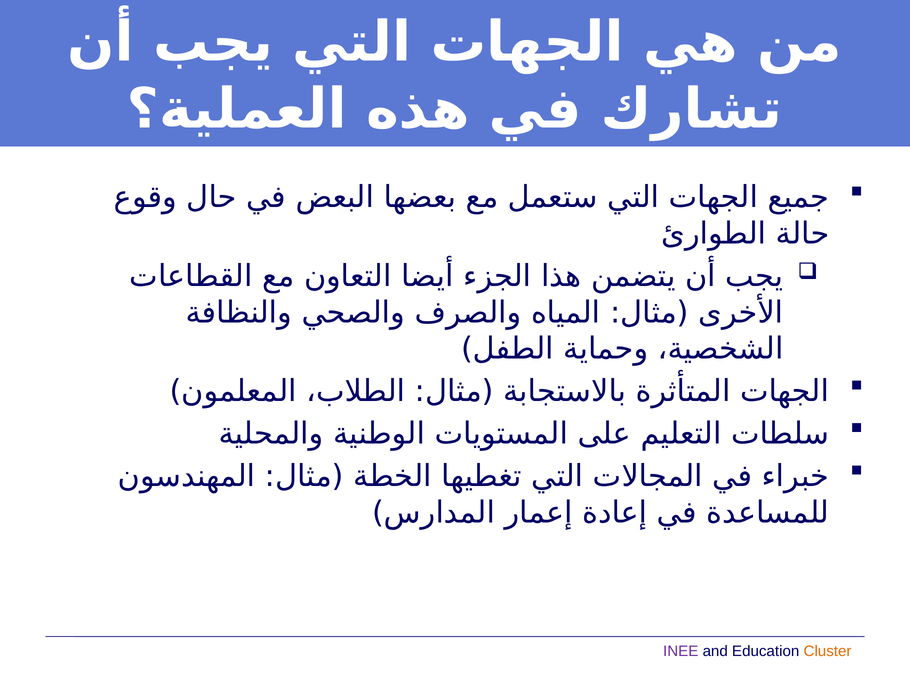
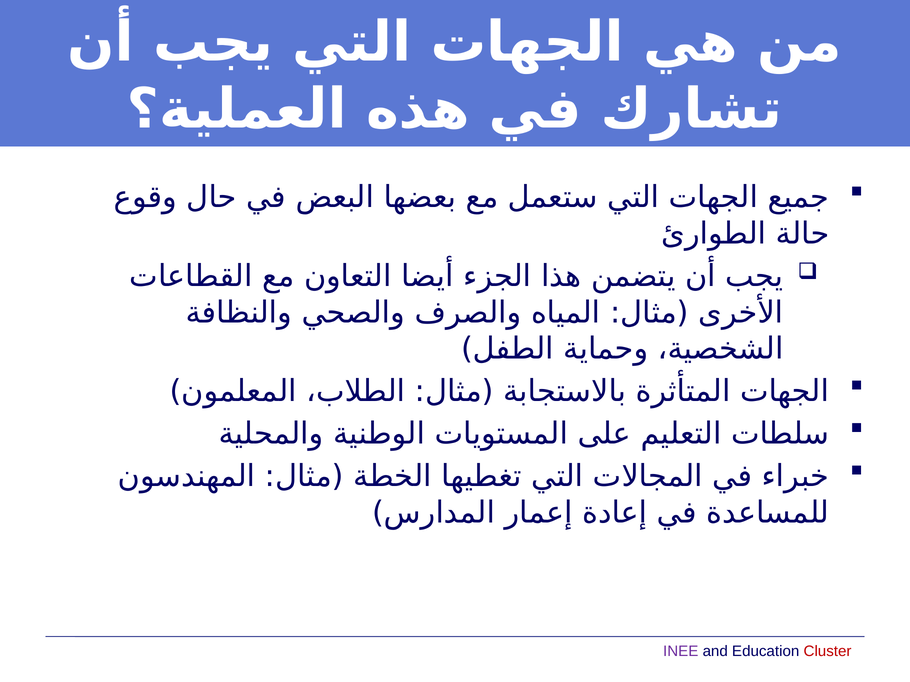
Cluster colour: orange -> red
